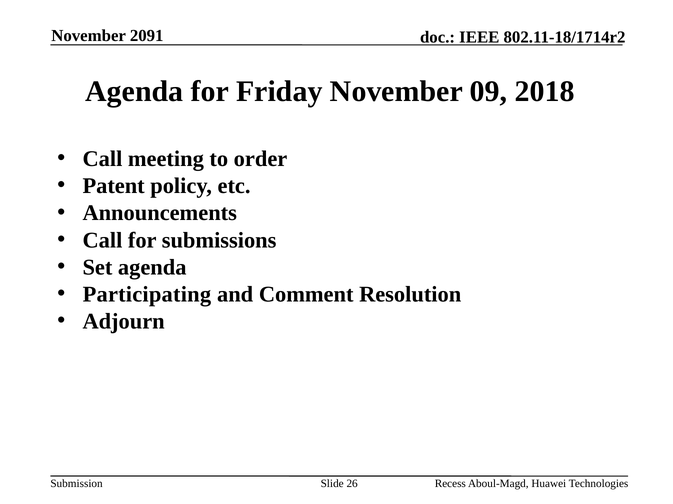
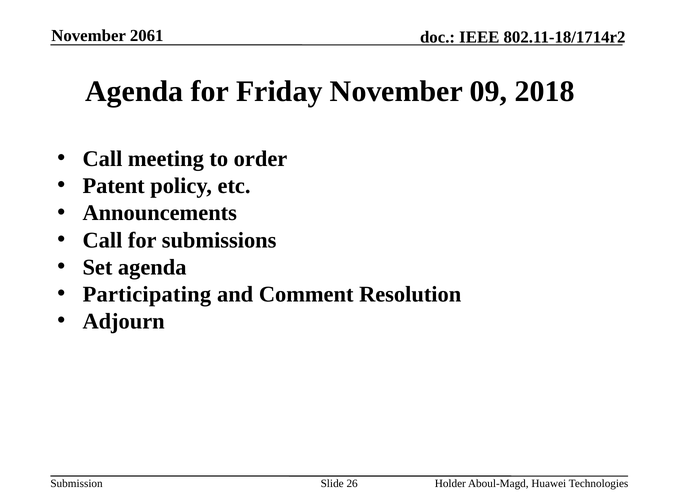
2091: 2091 -> 2061
Recess: Recess -> Holder
